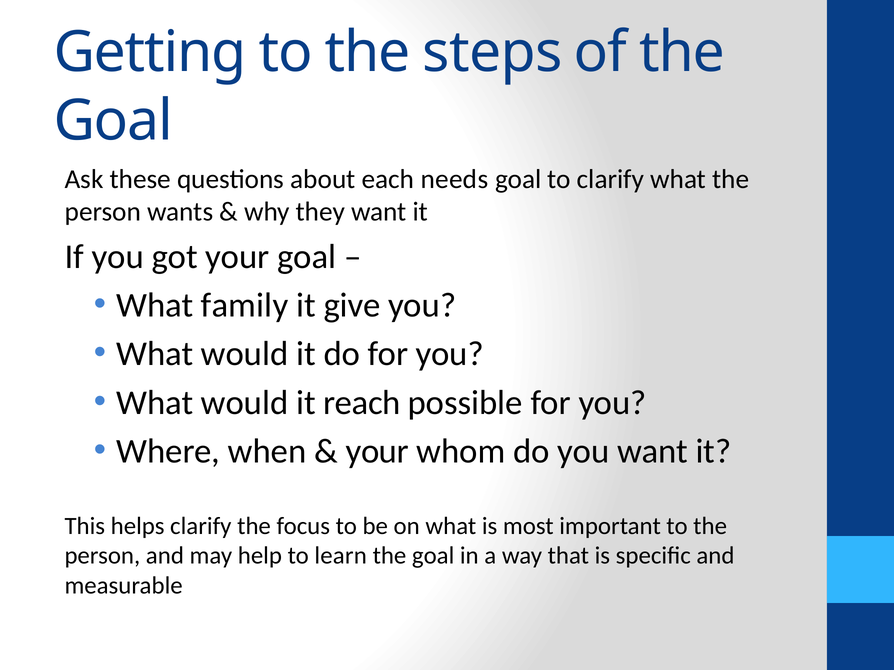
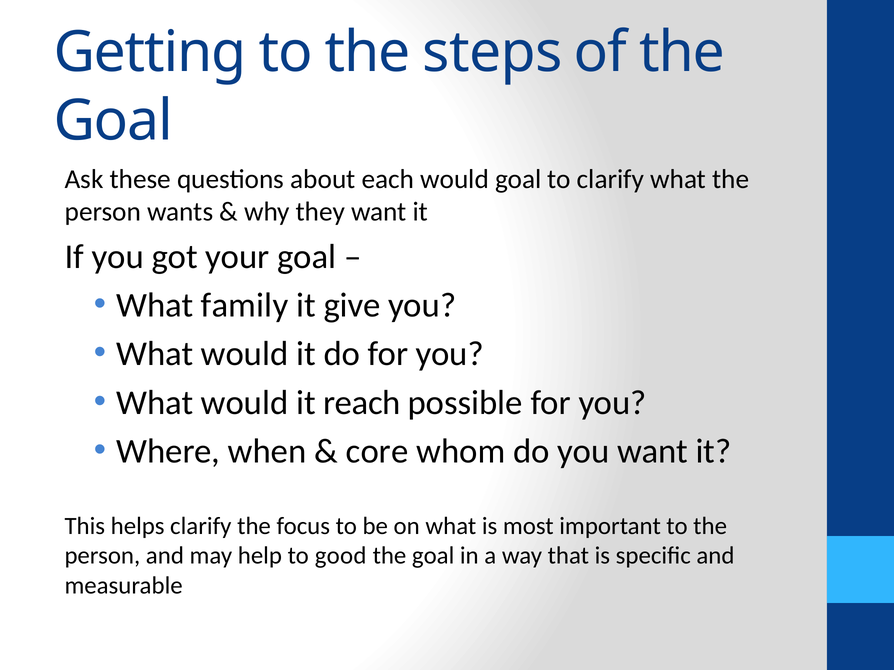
each needs: needs -> would
your at (377, 452): your -> core
learn: learn -> good
